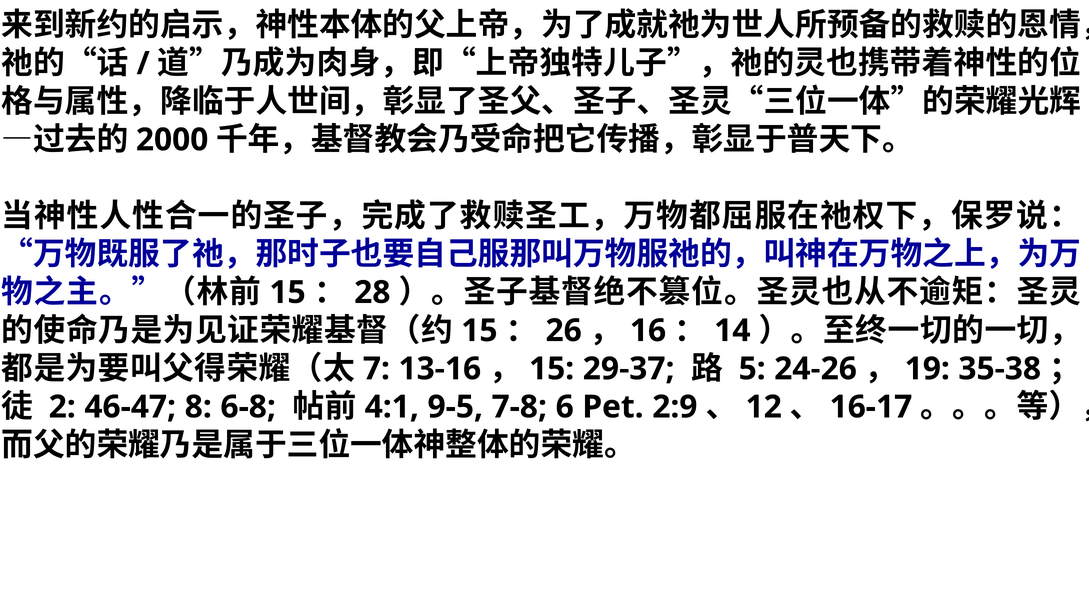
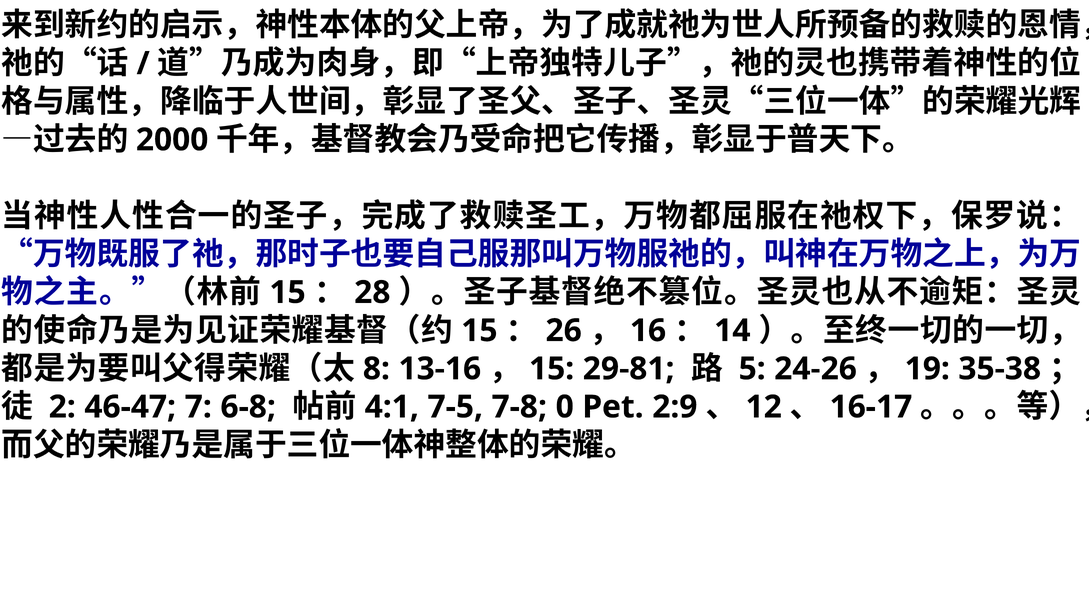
7: 7 -> 8
29-37: 29-37 -> 29-81
8: 8 -> 7
9-5: 9-5 -> 7-5
6: 6 -> 0
